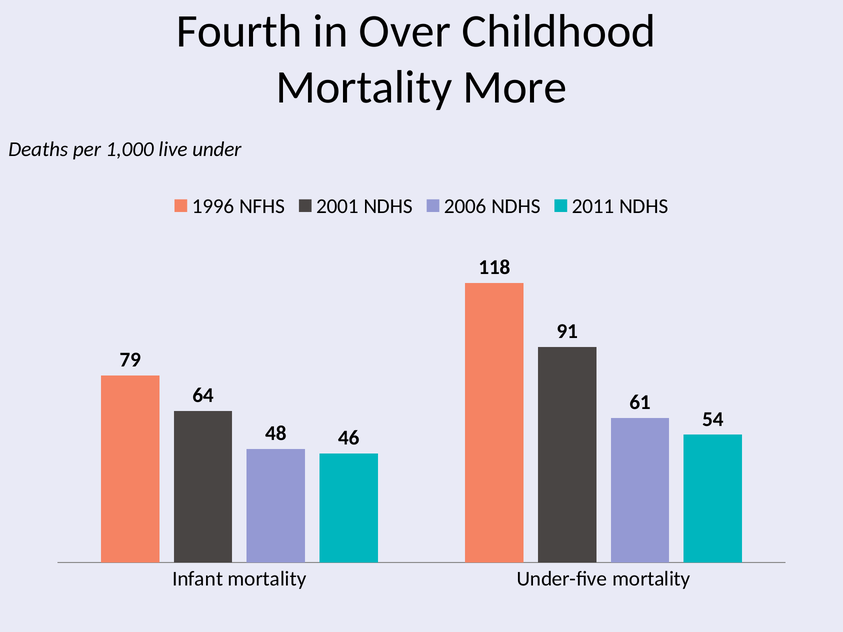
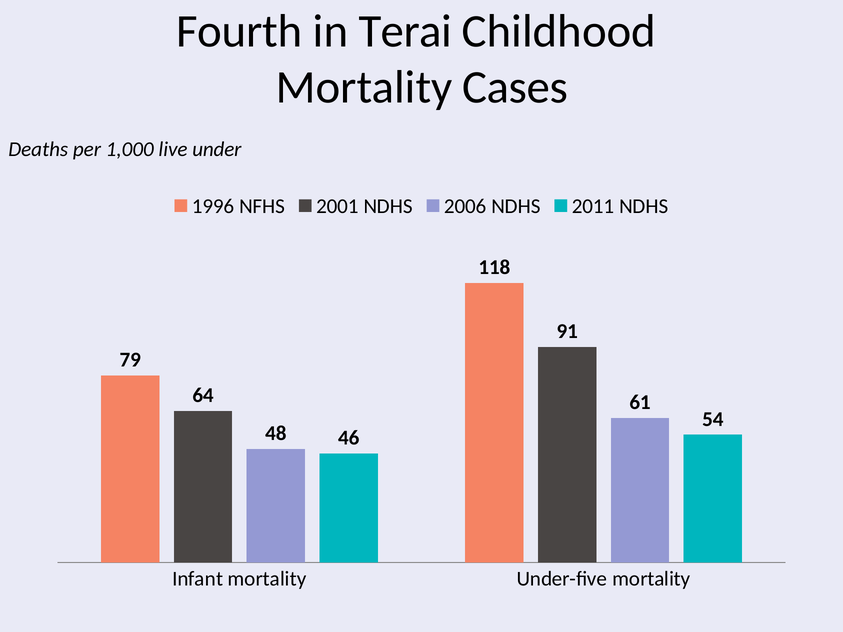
Over: Over -> Terai
More: More -> Cases
